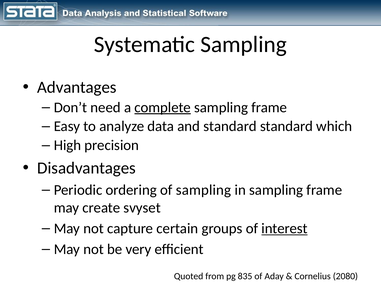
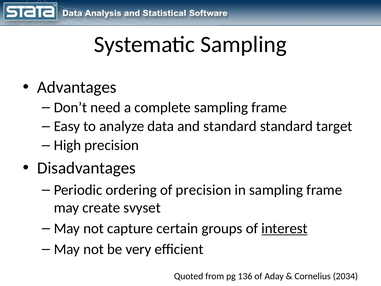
complete underline: present -> none
which: which -> target
of sampling: sampling -> precision
835: 835 -> 136
2080: 2080 -> 2034
